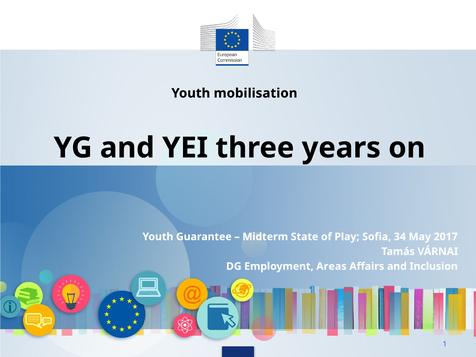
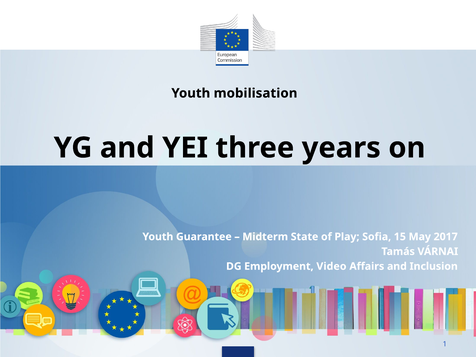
34: 34 -> 15
Areas: Areas -> Video
